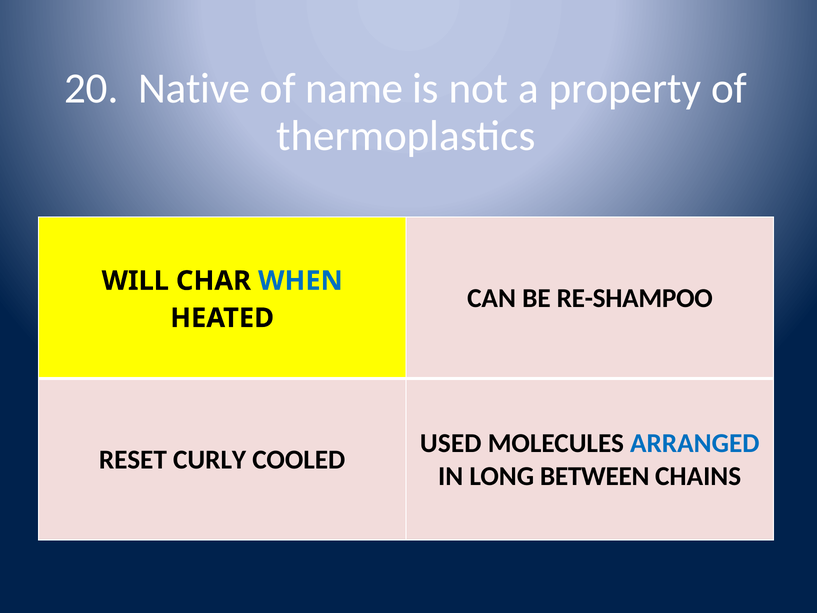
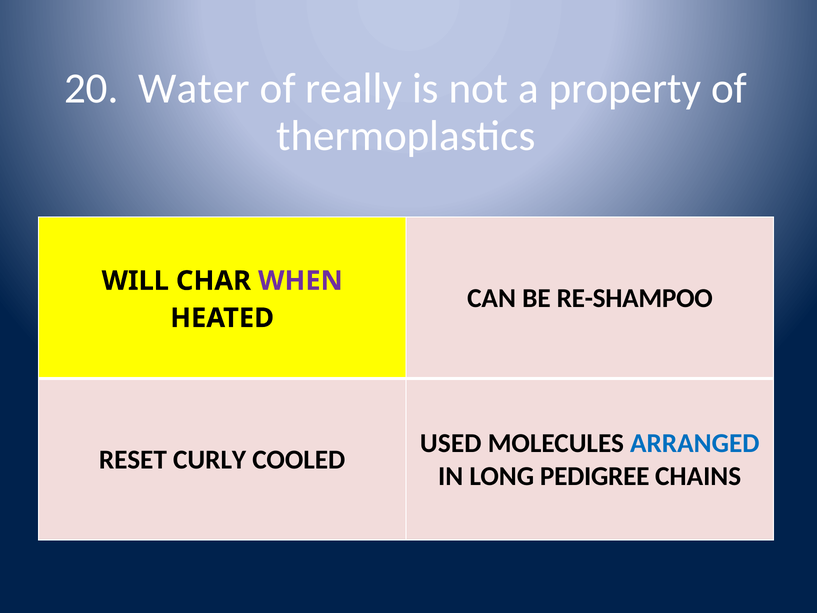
Native: Native -> Water
name: name -> really
WHEN colour: blue -> purple
BETWEEN: BETWEEN -> PEDIGREE
